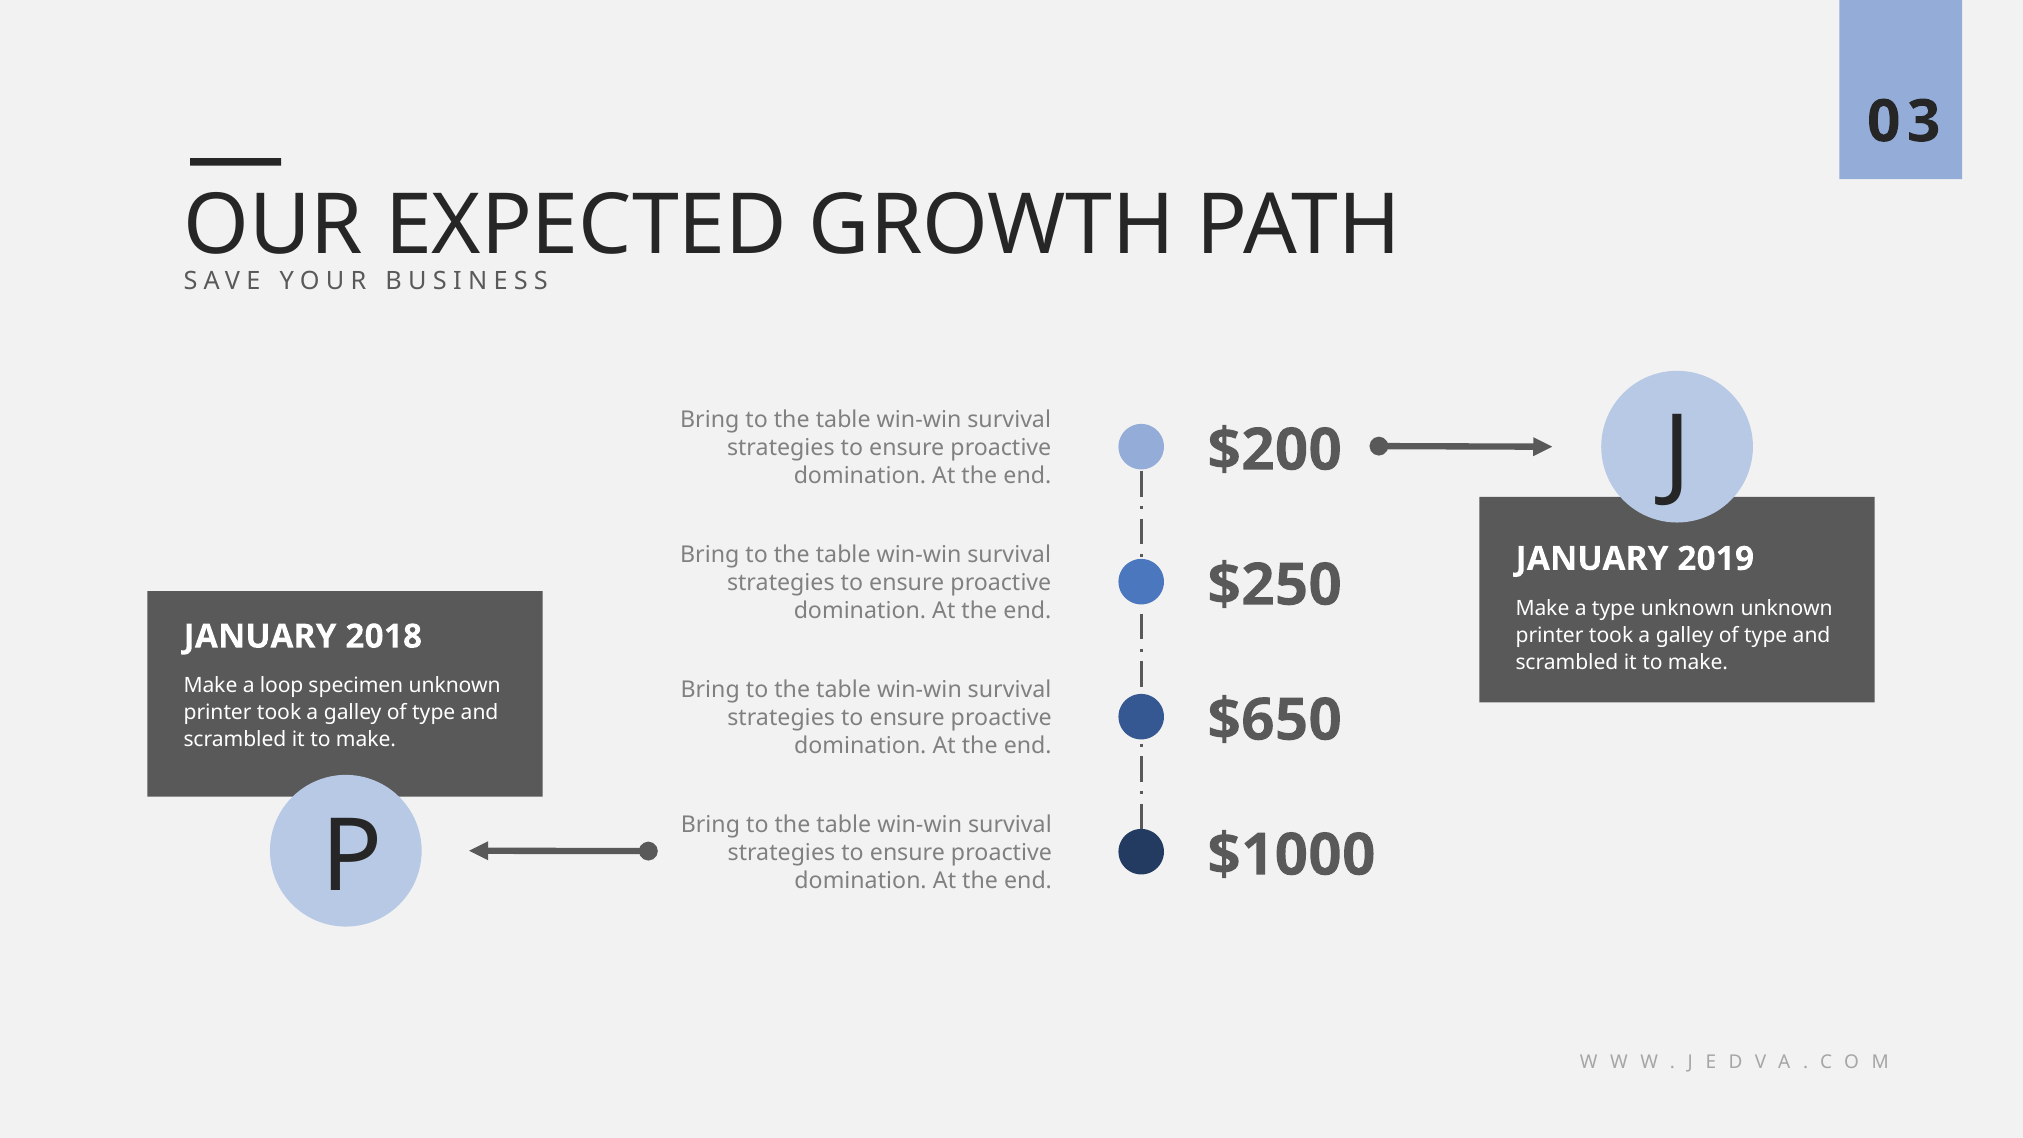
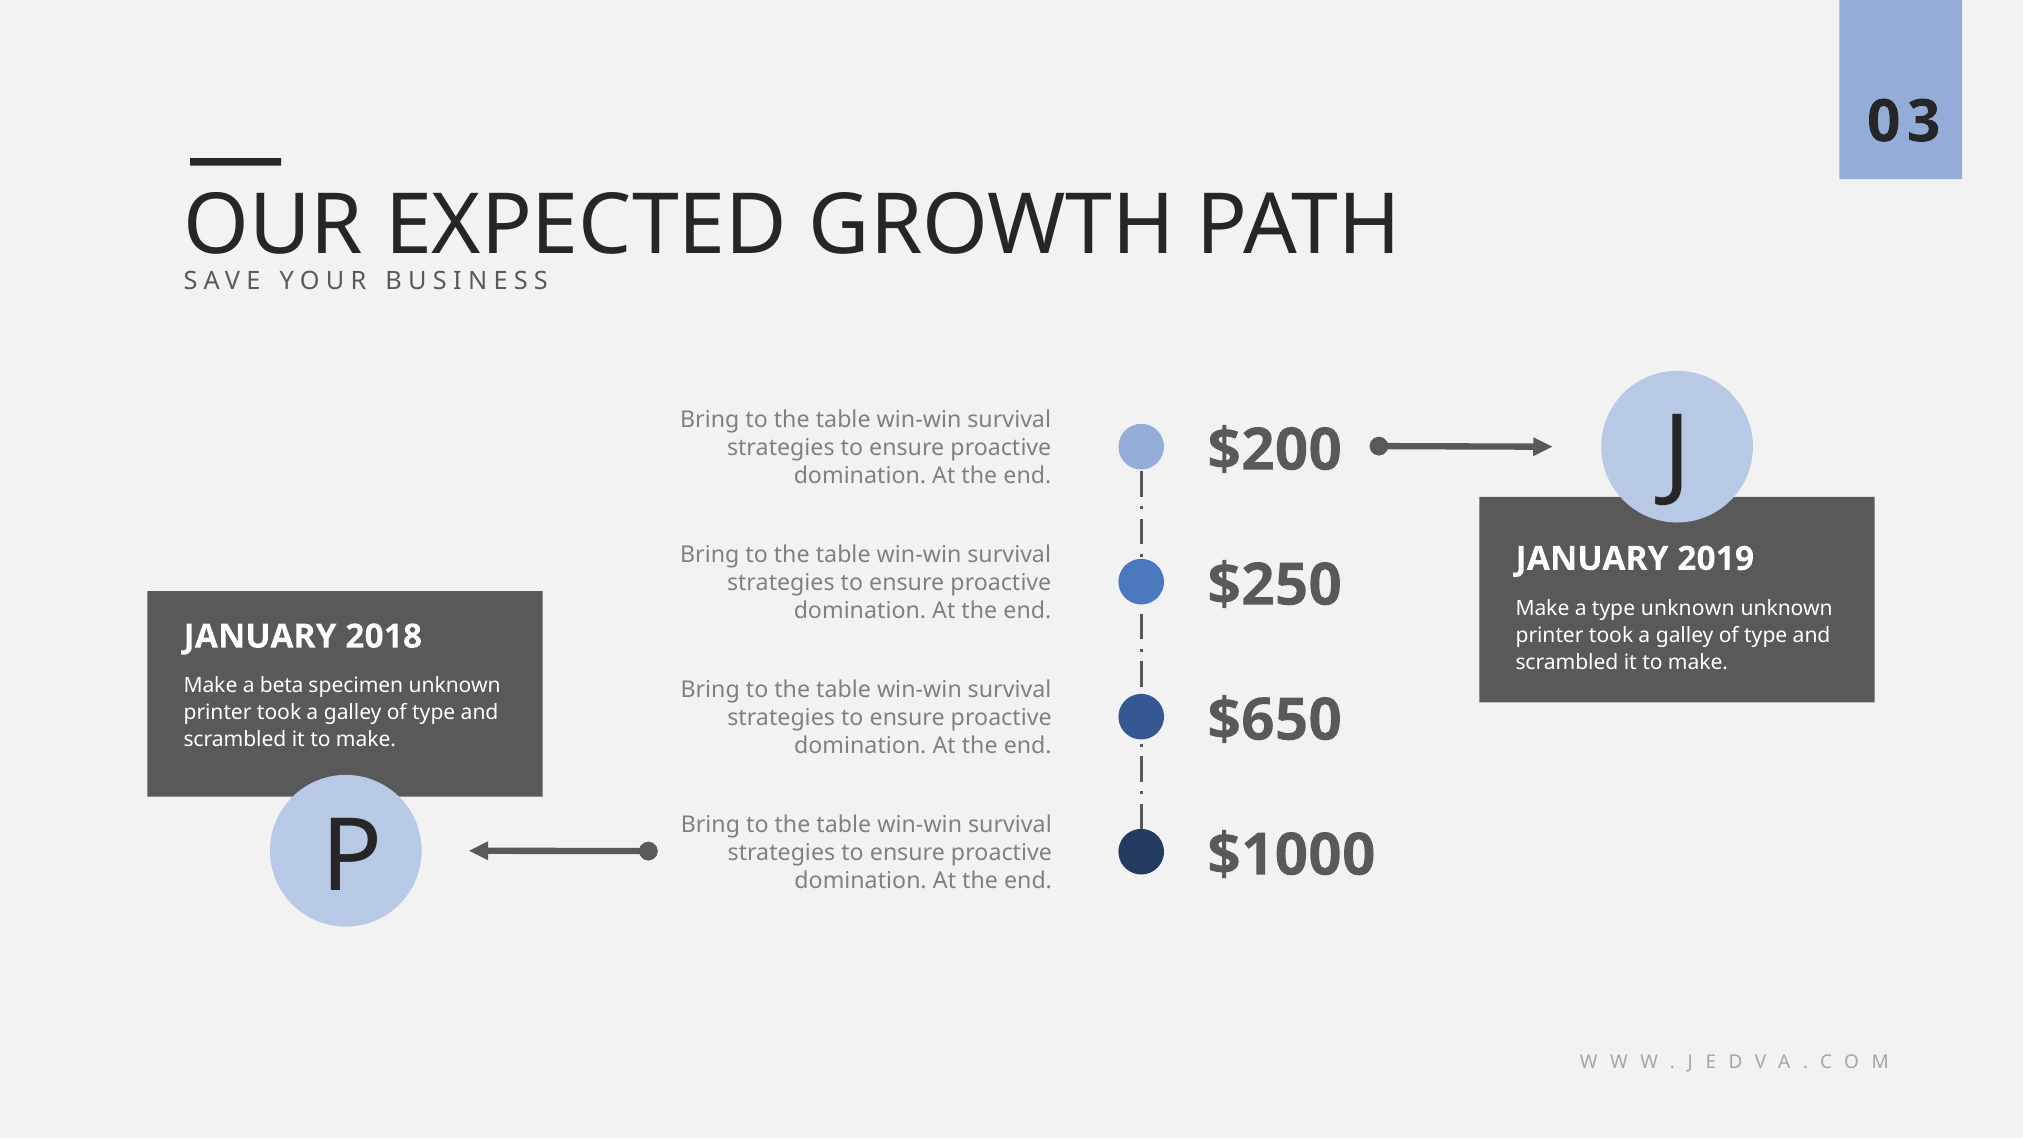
loop: loop -> beta
